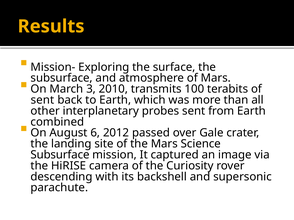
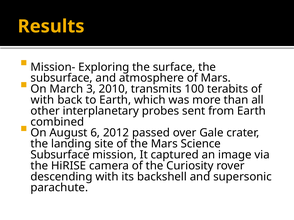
sent at (42, 100): sent -> with
